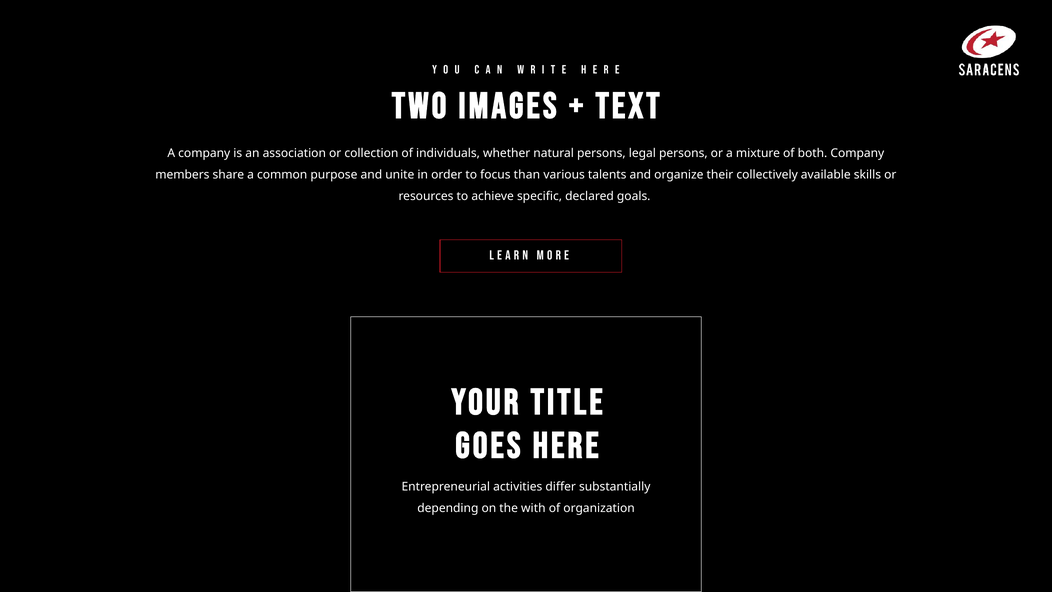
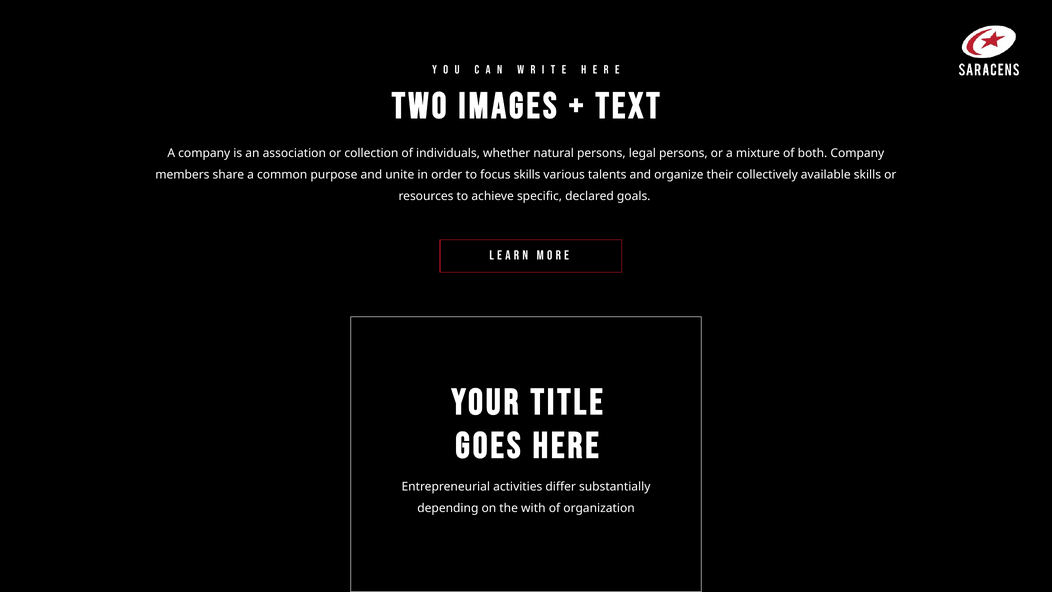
focus than: than -> skills
